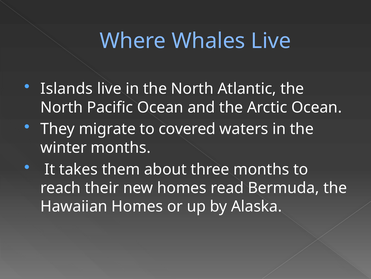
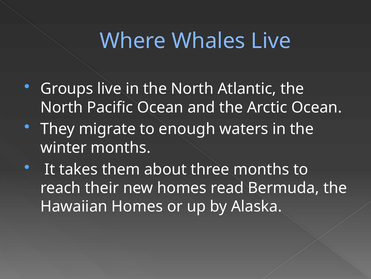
Islands: Islands -> Groups
covered: covered -> enough
